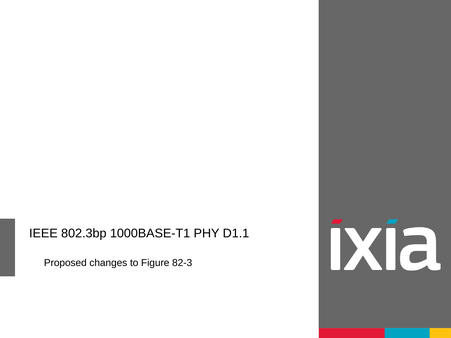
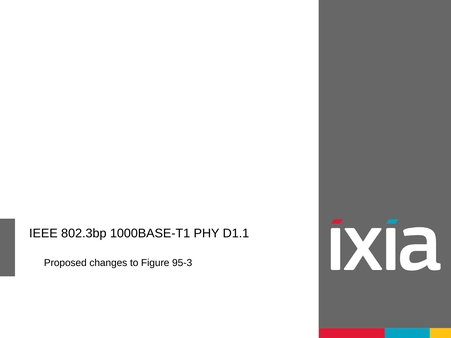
82-3: 82-3 -> 95-3
